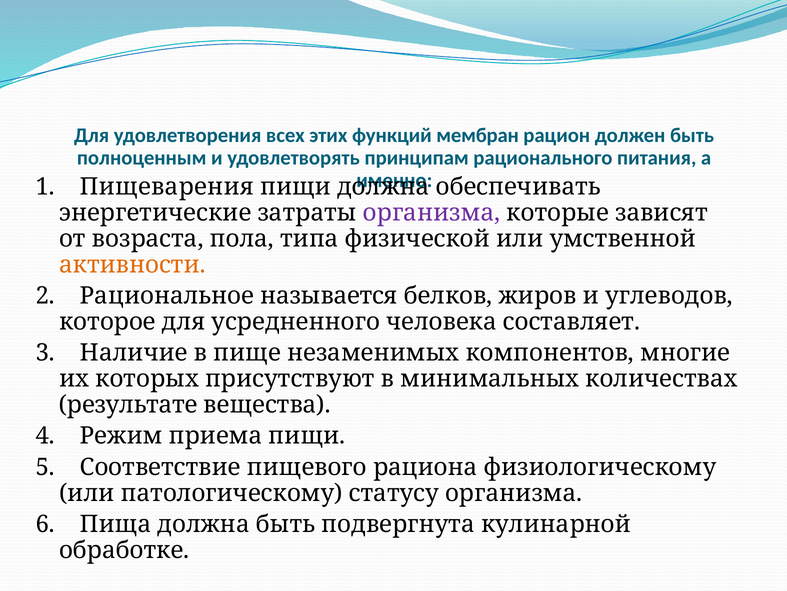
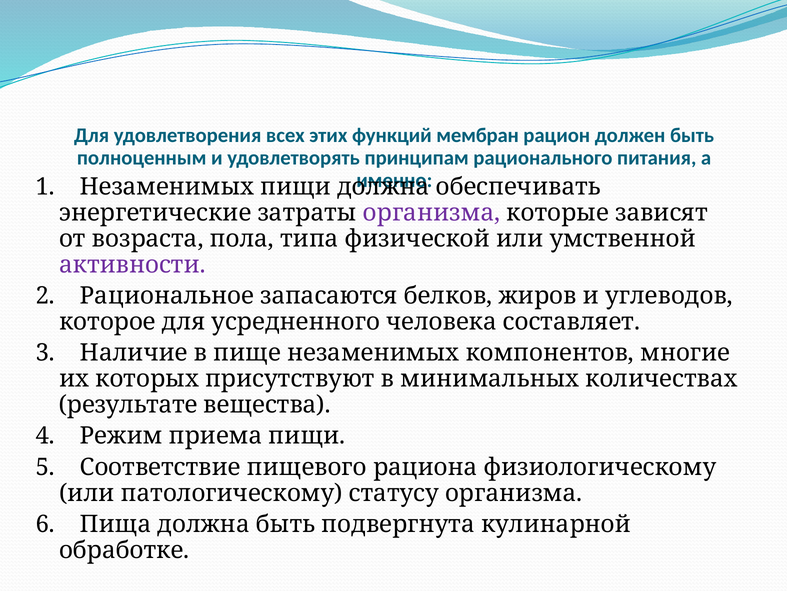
1 Пищеварения: Пищеварения -> Незаменимых
активности colour: orange -> purple
называется: называется -> запасаются
